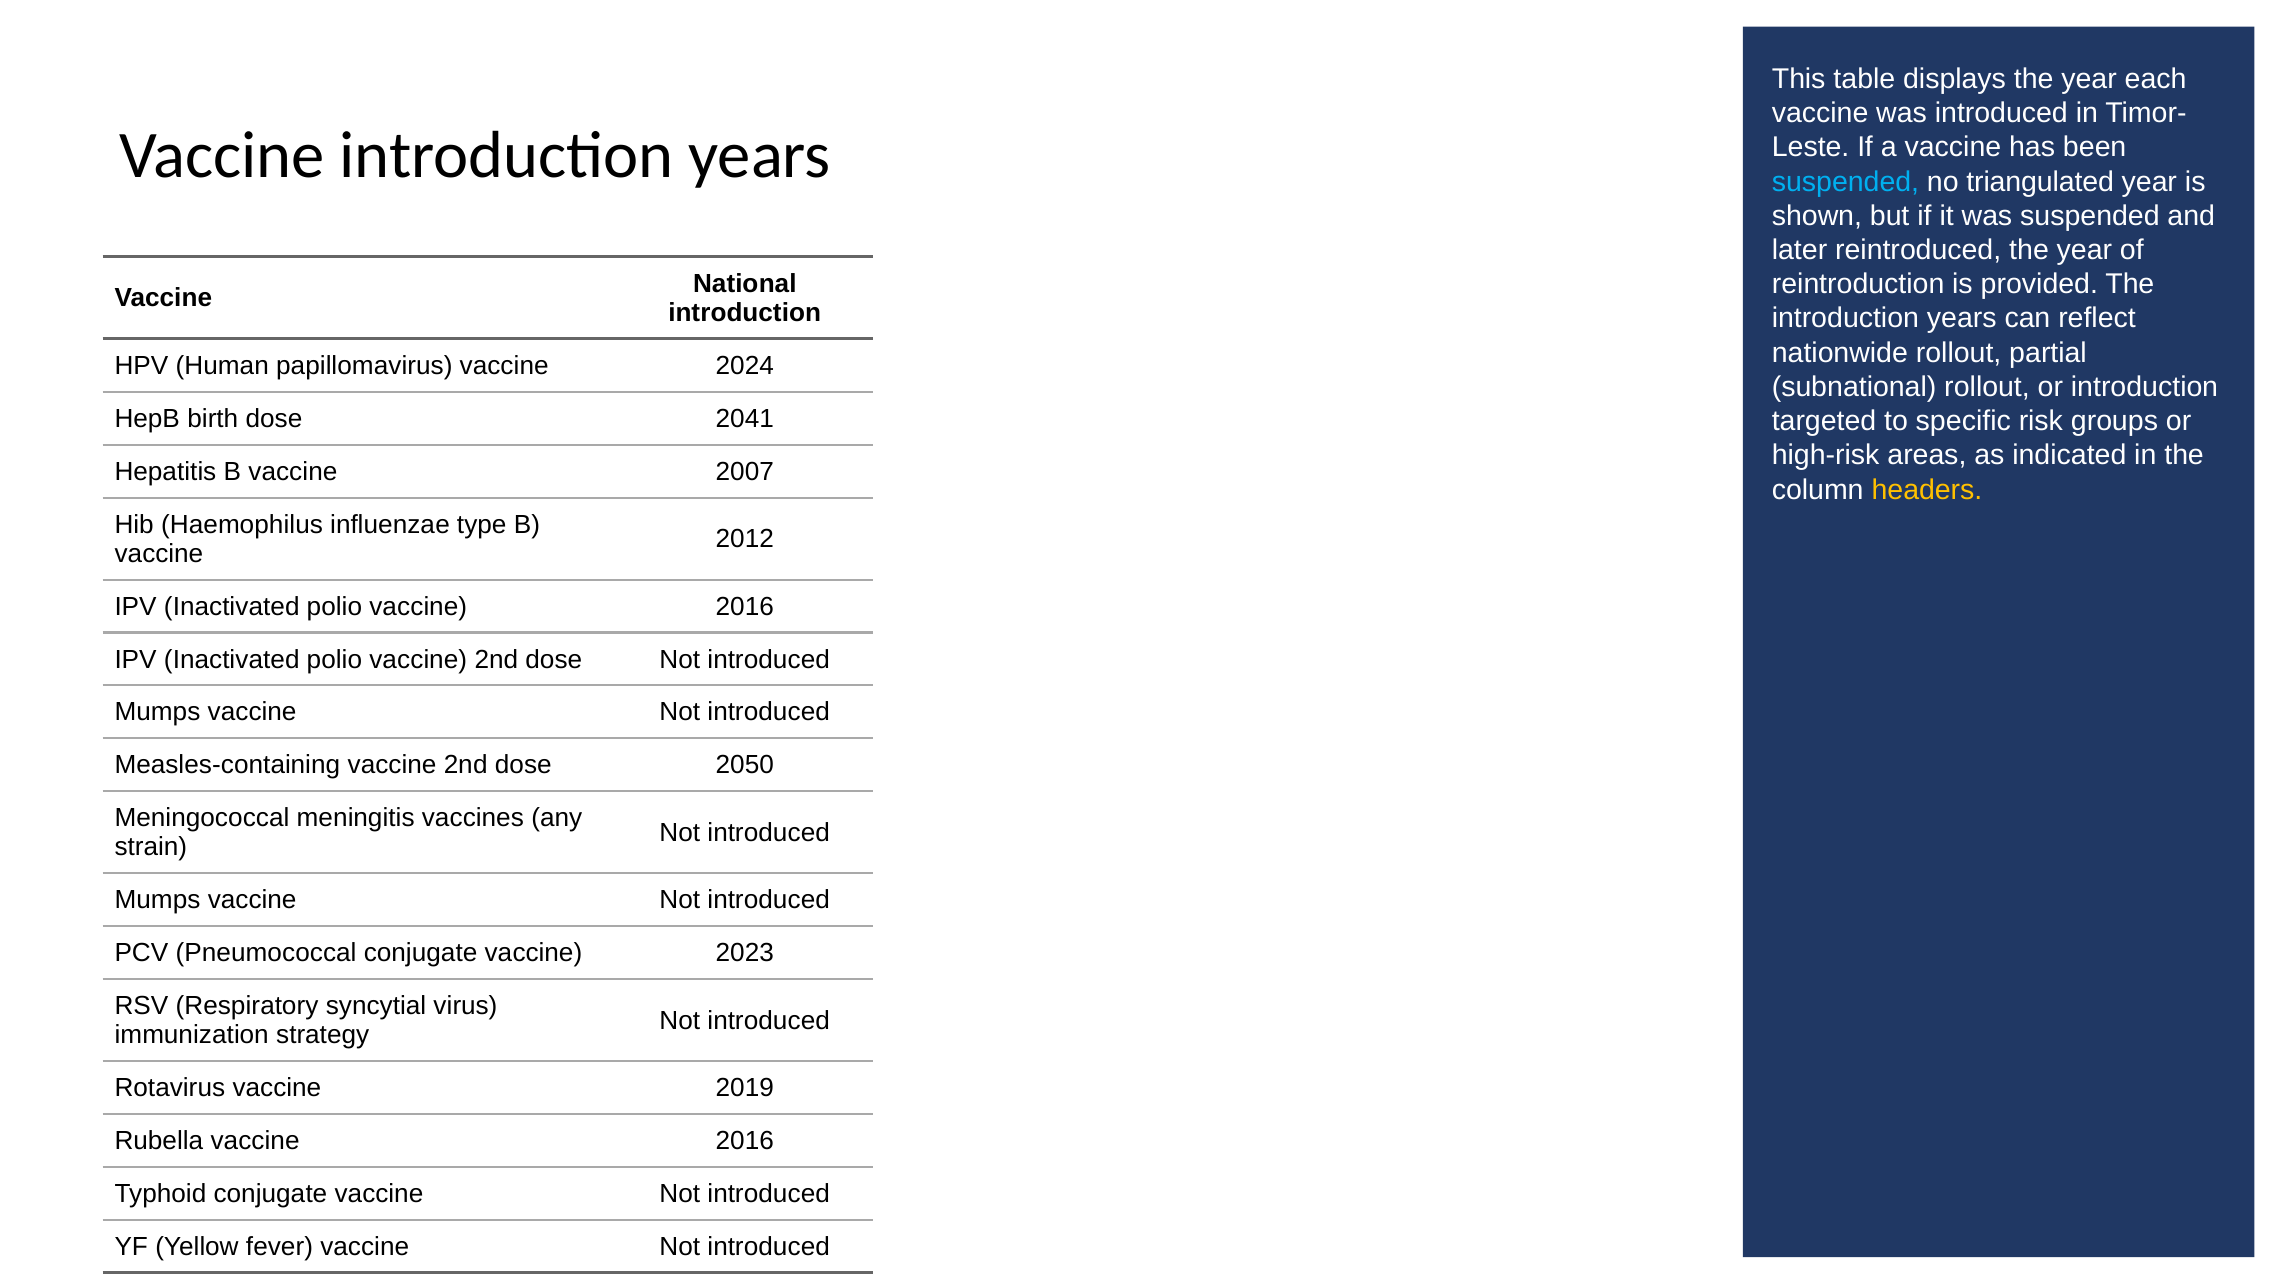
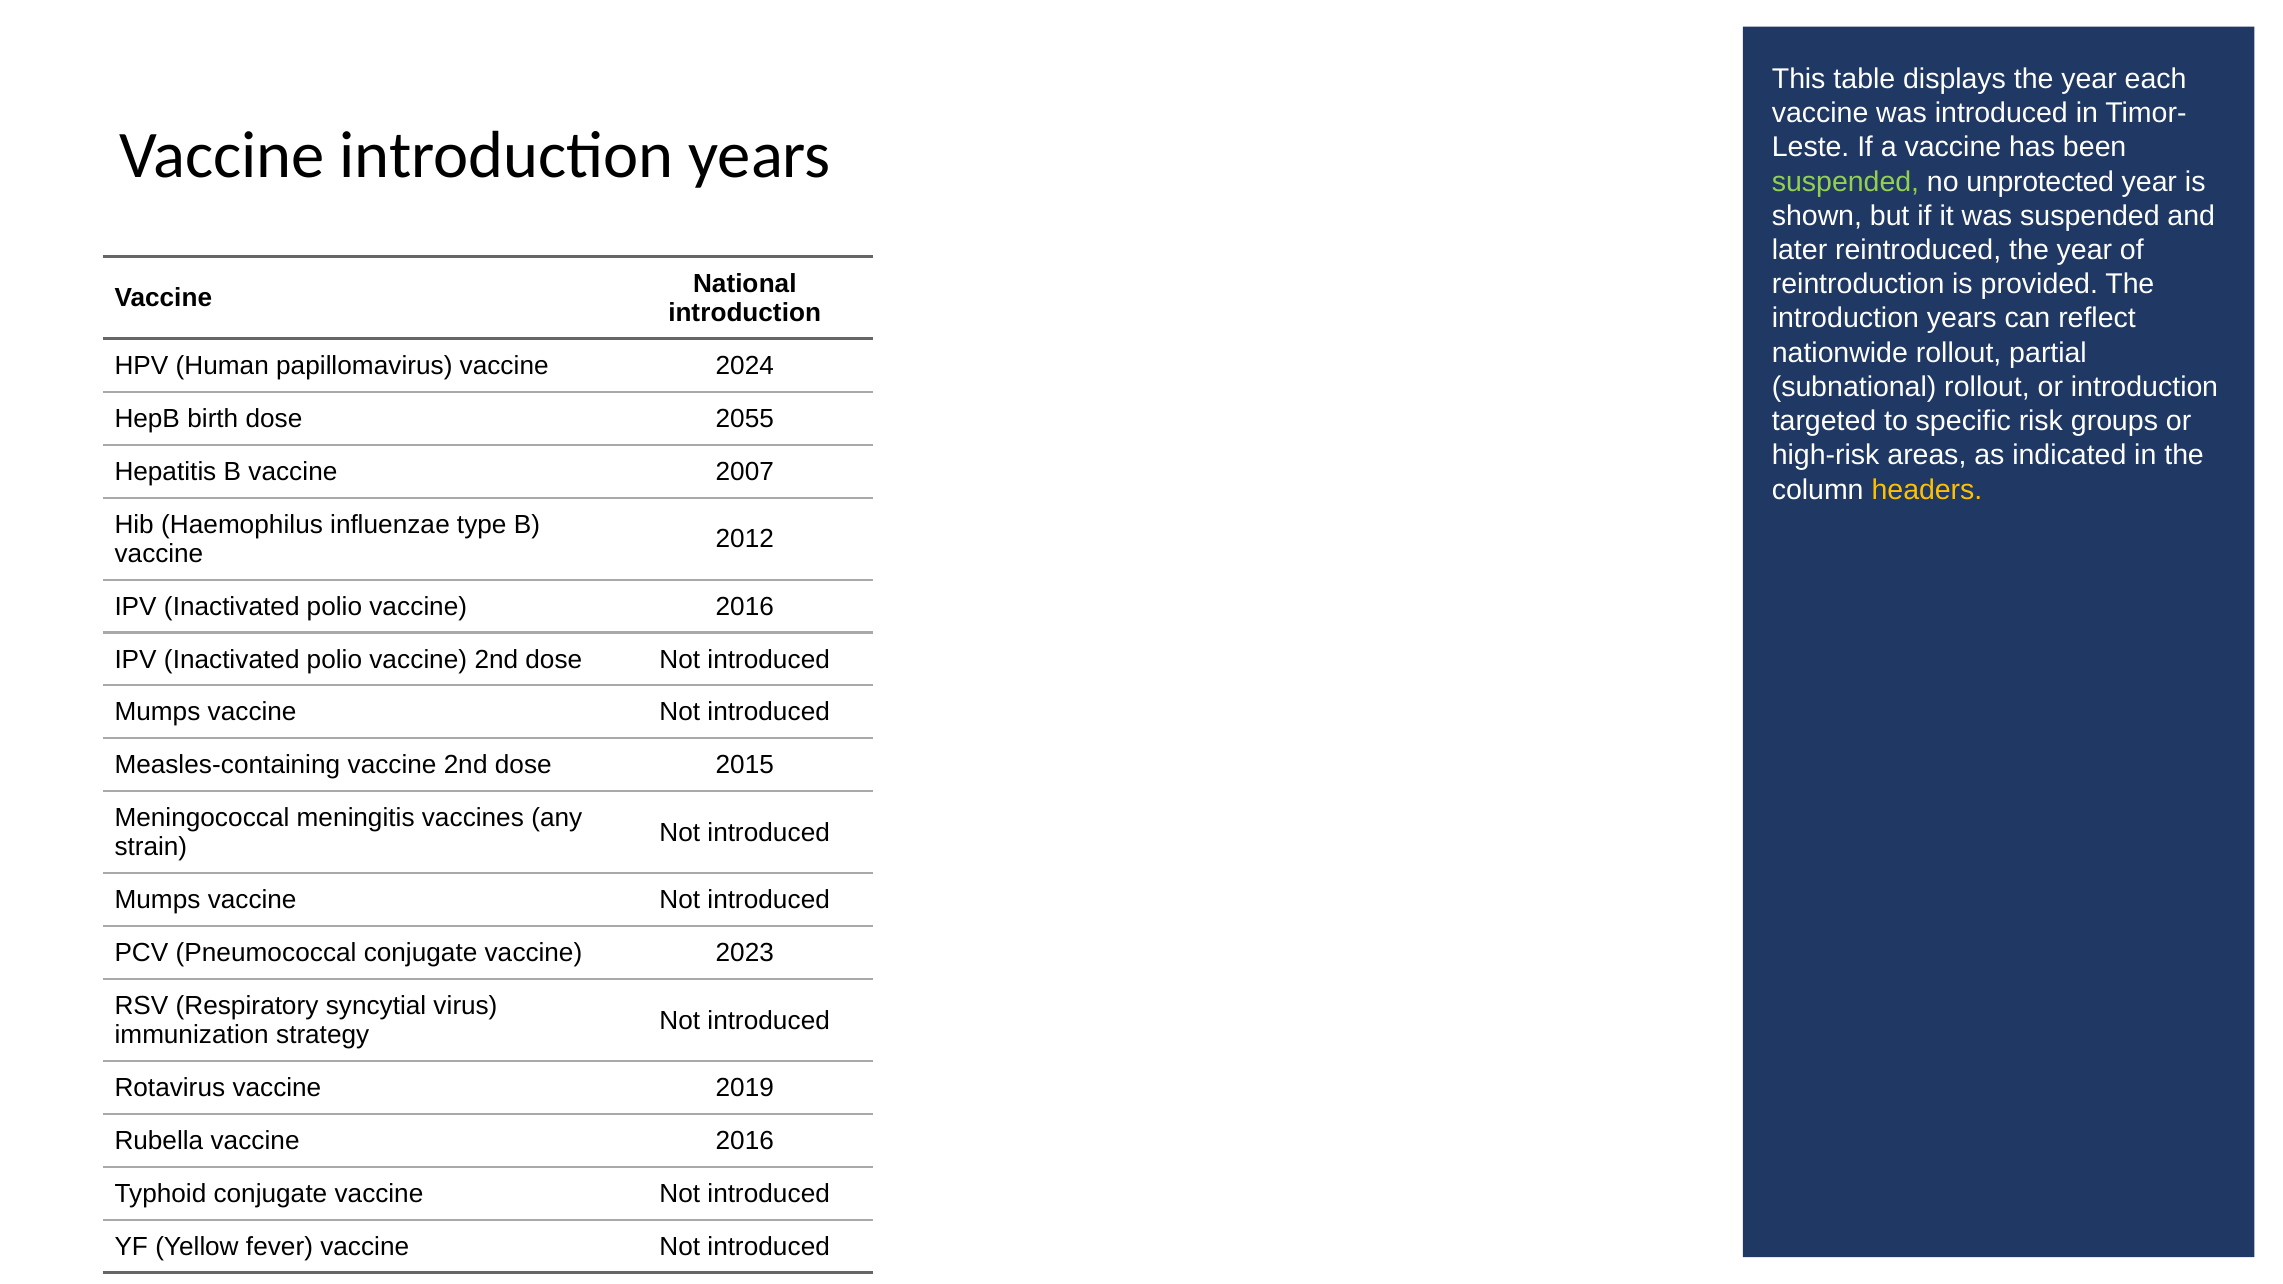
suspended at (1845, 182) colour: light blue -> light green
triangulated: triangulated -> unprotected
2041: 2041 -> 2055
2050: 2050 -> 2015
